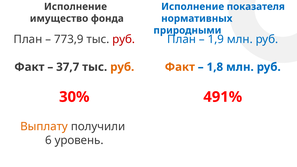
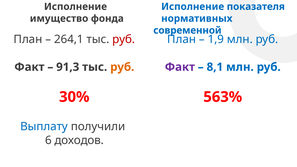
природными: природными -> современной
773,9: 773,9 -> 264,1
37,7: 37,7 -> 91,3
Факт at (180, 67) colour: orange -> purple
1,8: 1,8 -> 8,1
491%: 491% -> 563%
Выплату colour: orange -> blue
уровень: уровень -> доходов
